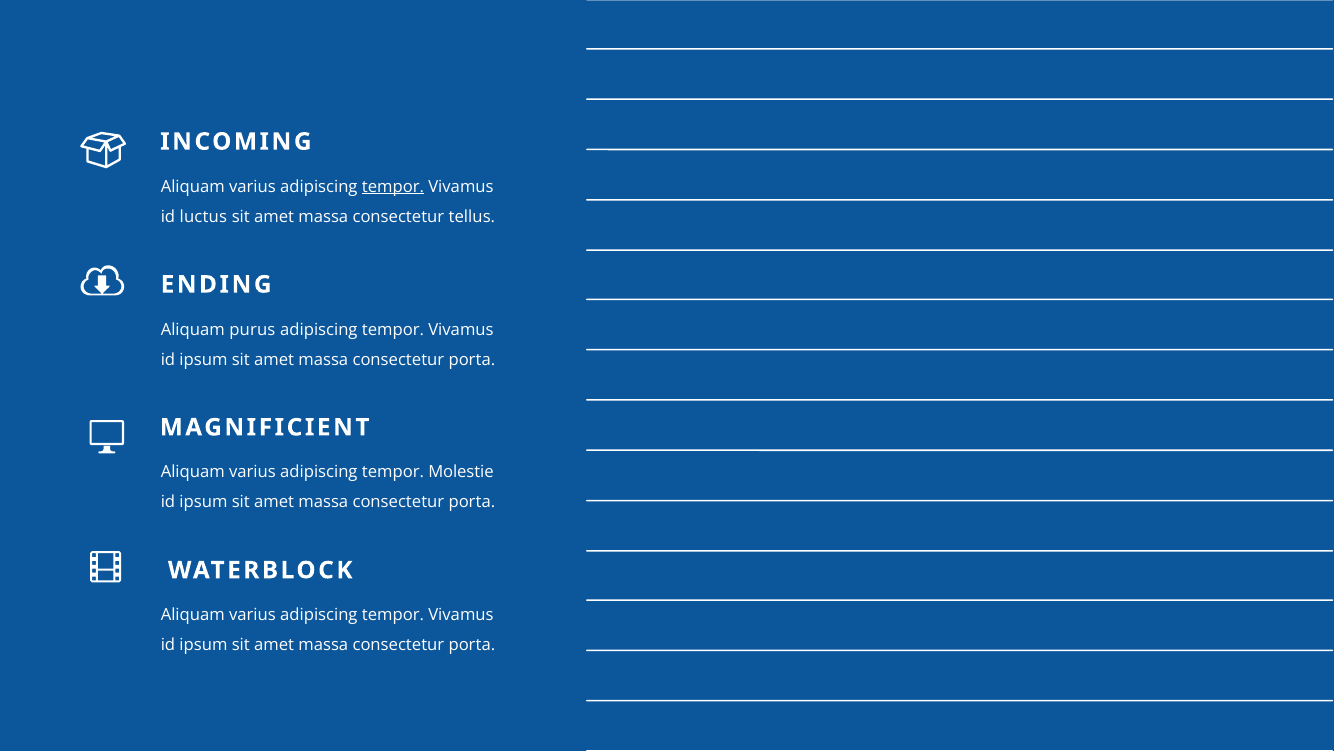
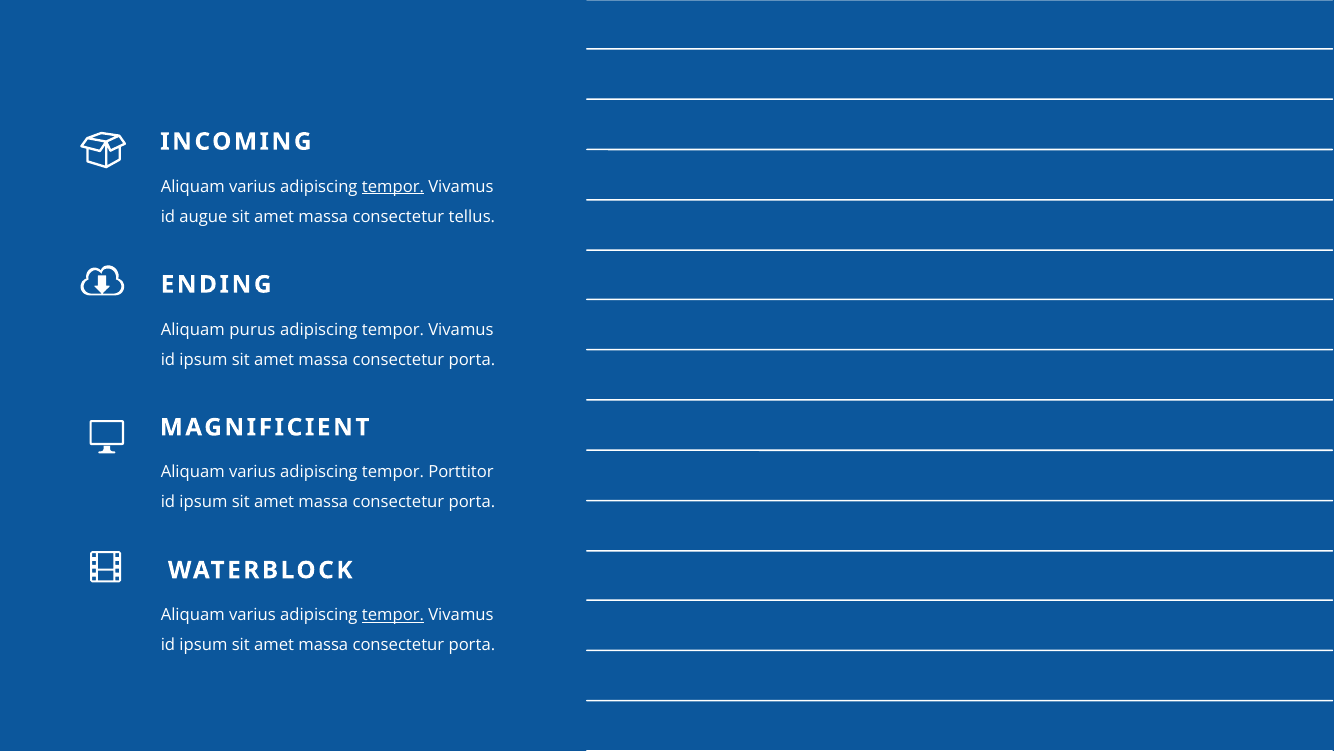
luctus: luctus -> augue
Molestie: Molestie -> Porttitor
tempor at (393, 615) underline: none -> present
